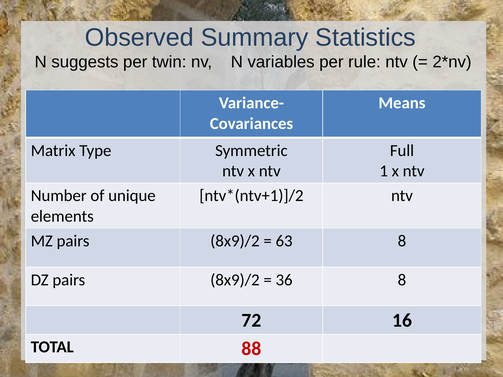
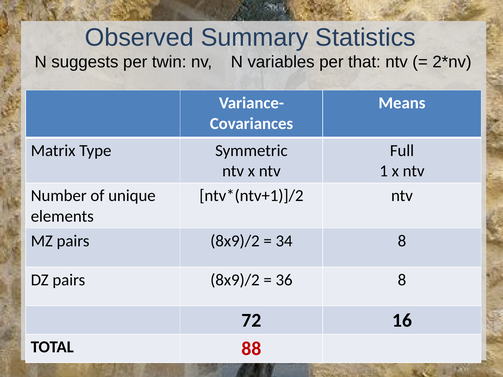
rule: rule -> that
63: 63 -> 34
